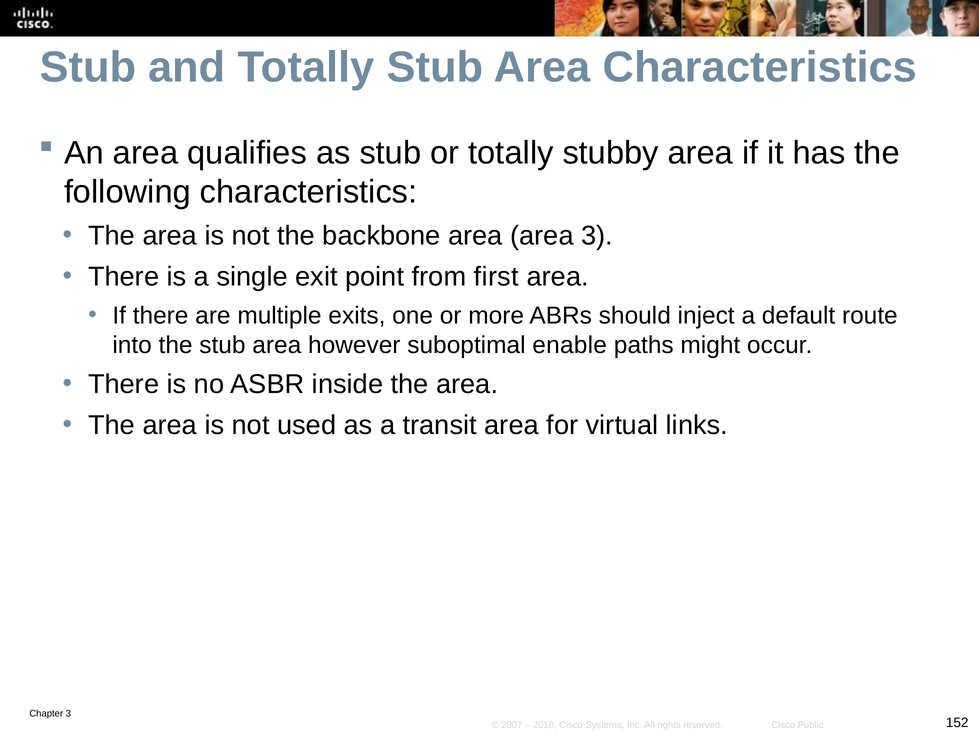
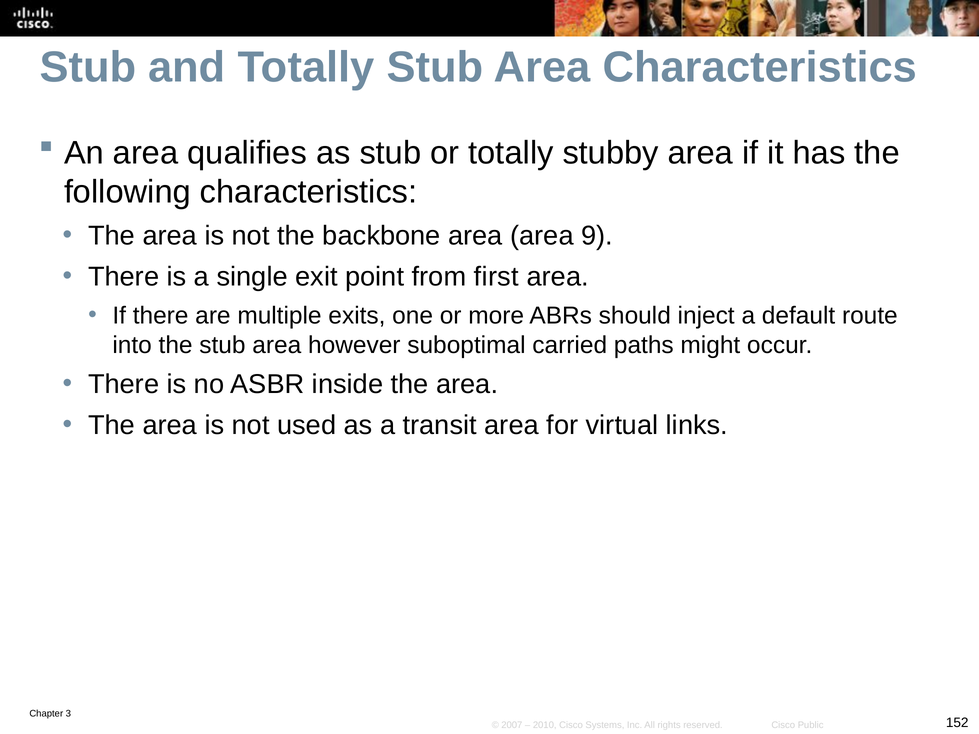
area 3: 3 -> 9
enable: enable -> carried
